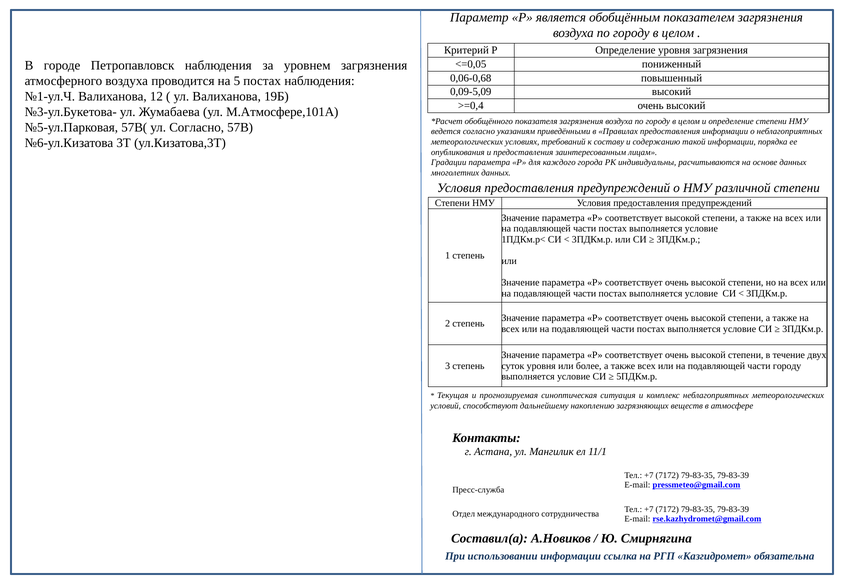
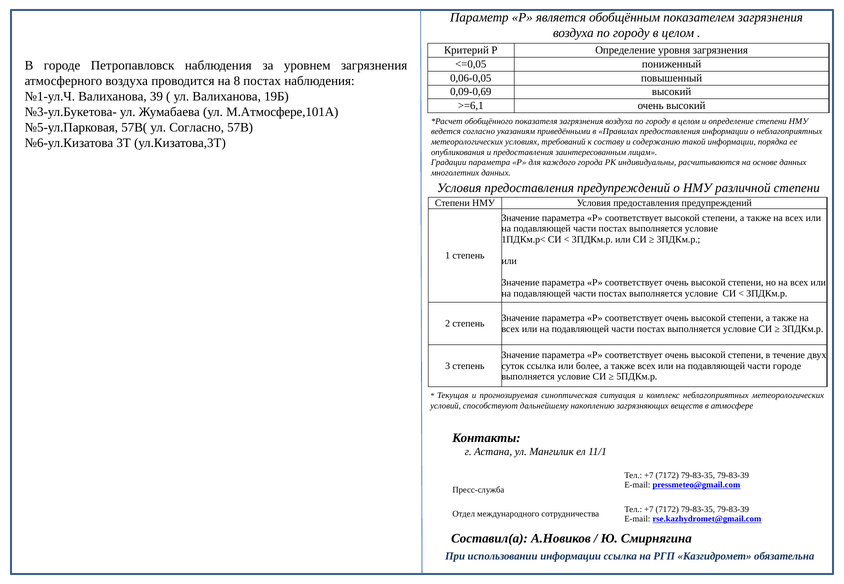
0,06-0,68: 0,06-0,68 -> 0,06-0,05
5: 5 -> 8
0,09-5,09: 0,09-5,09 -> 0,09-0,69
12: 12 -> 39
>=0,4: >=0,4 -> >=6,1
суток уровня: уровня -> ссылка
части городу: городу -> городе
